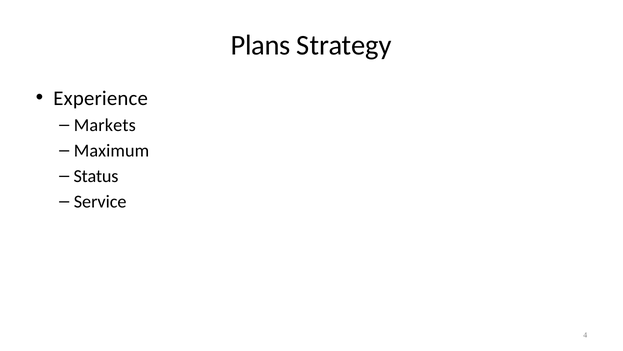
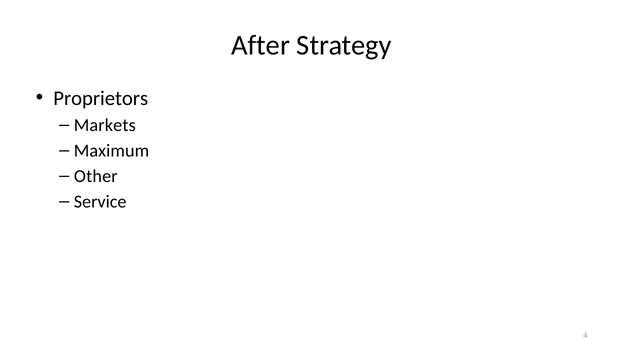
Plans: Plans -> After
Experience: Experience -> Proprietors
Status: Status -> Other
